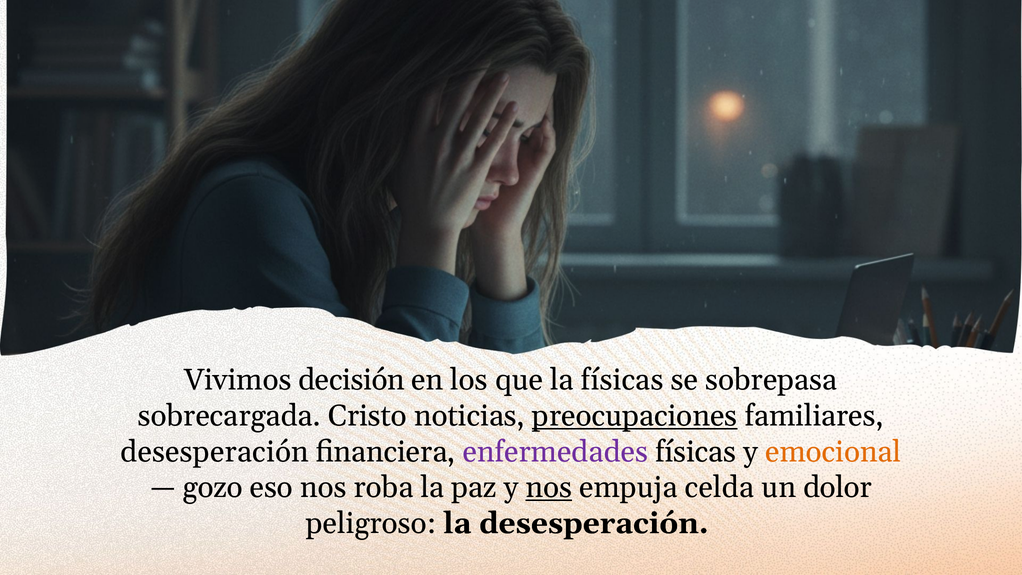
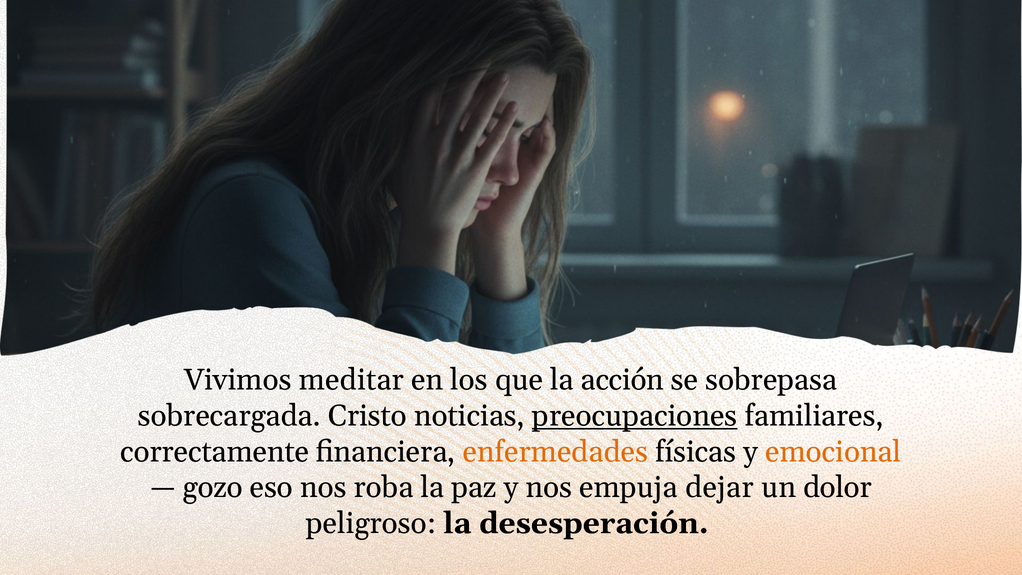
decisión: decisión -> meditar
la físicas: físicas -> acción
desesperación at (215, 452): desesperación -> correctamente
enfermedades colour: purple -> orange
nos at (549, 487) underline: present -> none
celda: celda -> dejar
